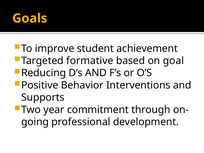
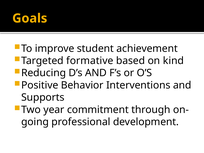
goal: goal -> kind
